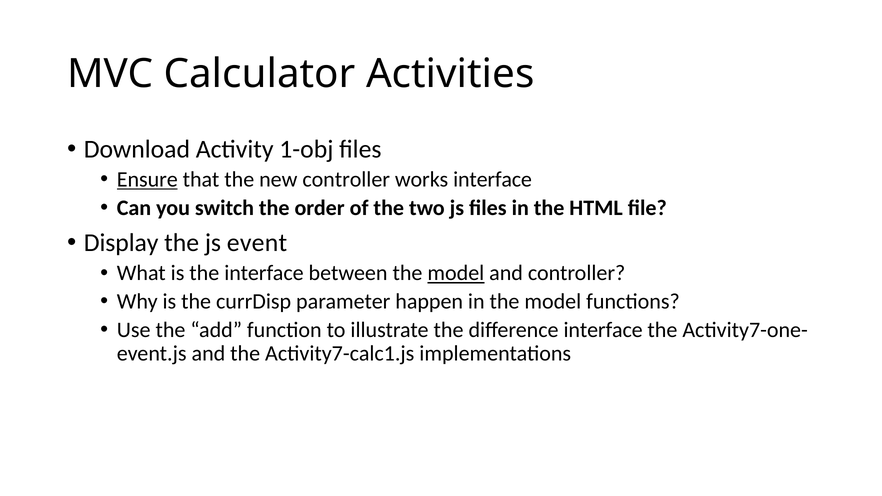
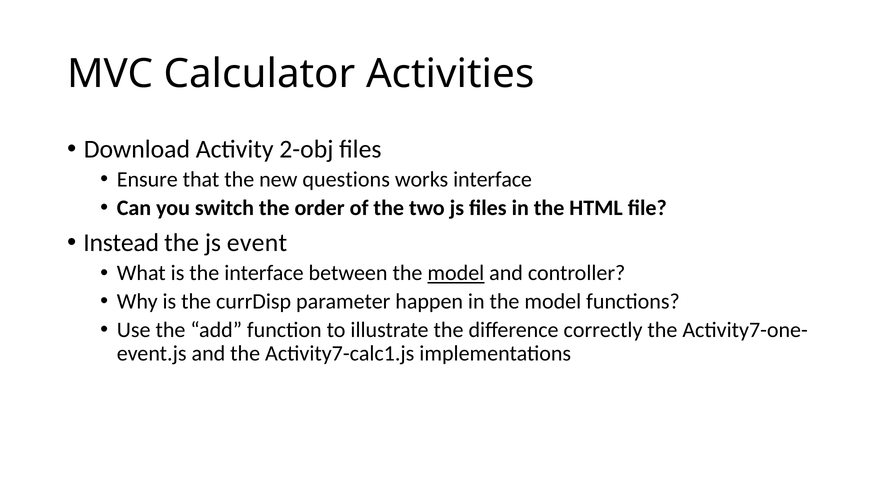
1-obj: 1-obj -> 2-obj
Ensure underline: present -> none
new controller: controller -> questions
Display: Display -> Instead
difference interface: interface -> correctly
